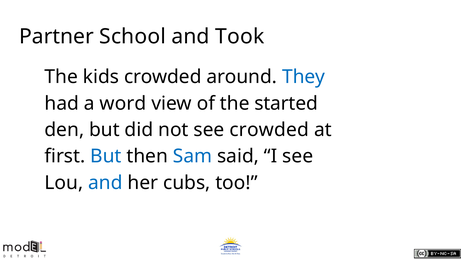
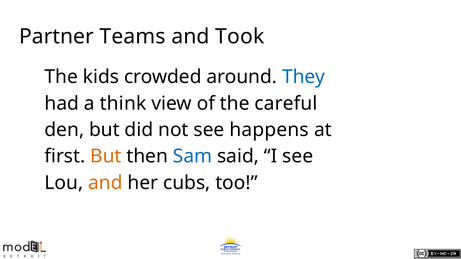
School: School -> Teams
word: word -> think
started: started -> careful
see crowded: crowded -> happens
But at (106, 157) colour: blue -> orange
and at (105, 183) colour: blue -> orange
